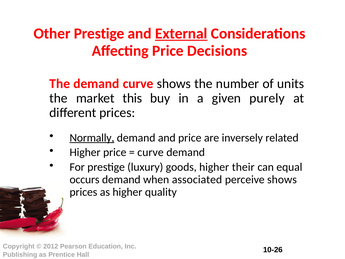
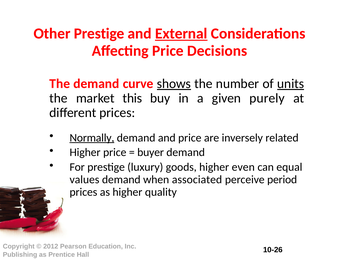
shows at (174, 84) underline: none -> present
units underline: none -> present
curve at (150, 152): curve -> buyer
their: their -> even
occurs: occurs -> values
perceive shows: shows -> period
